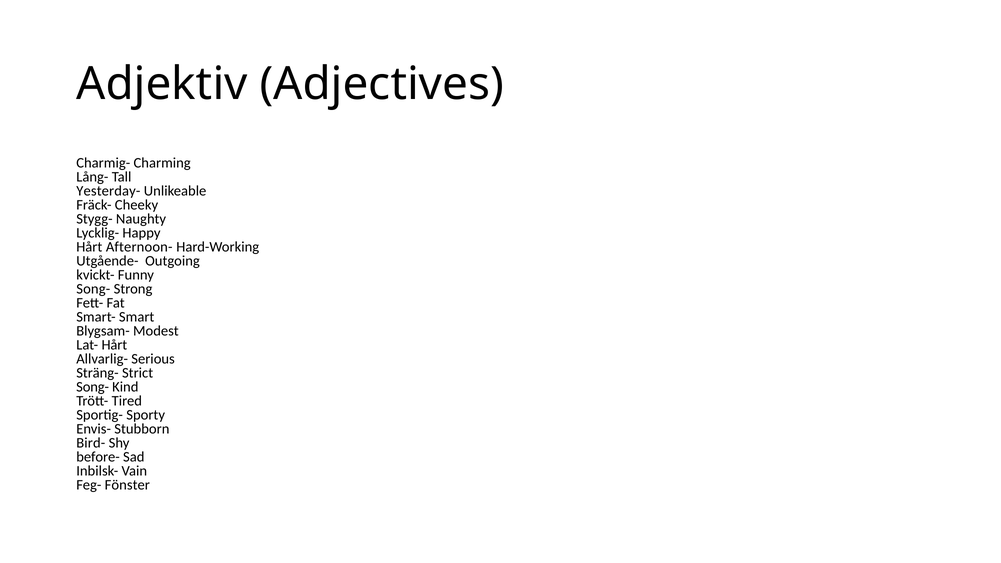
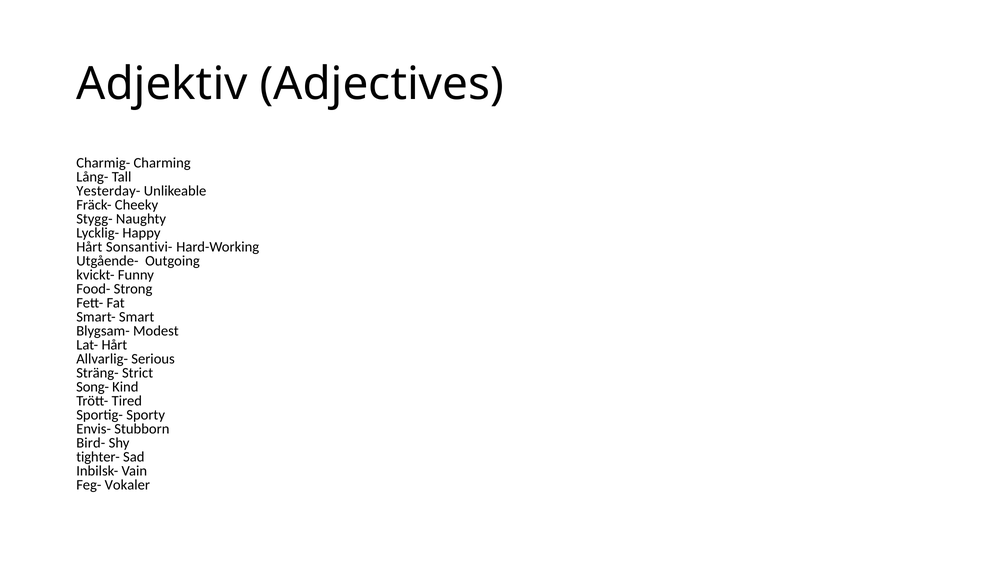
Afternoon-: Afternoon- -> Sonsantivi-
Song- at (93, 289): Song- -> Food-
before-: before- -> tighter-
Fönster: Fönster -> Vokaler
